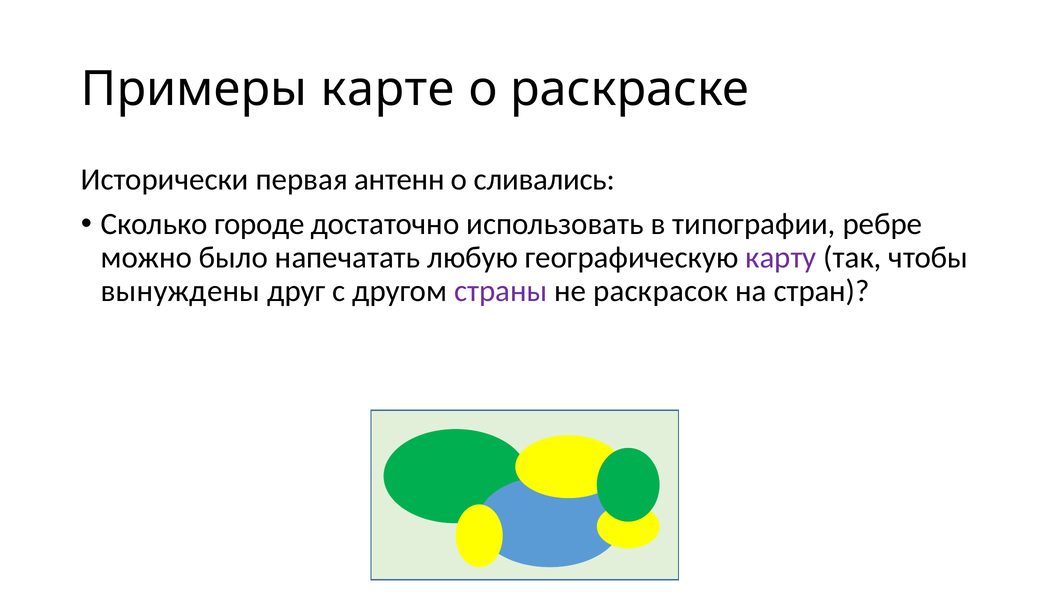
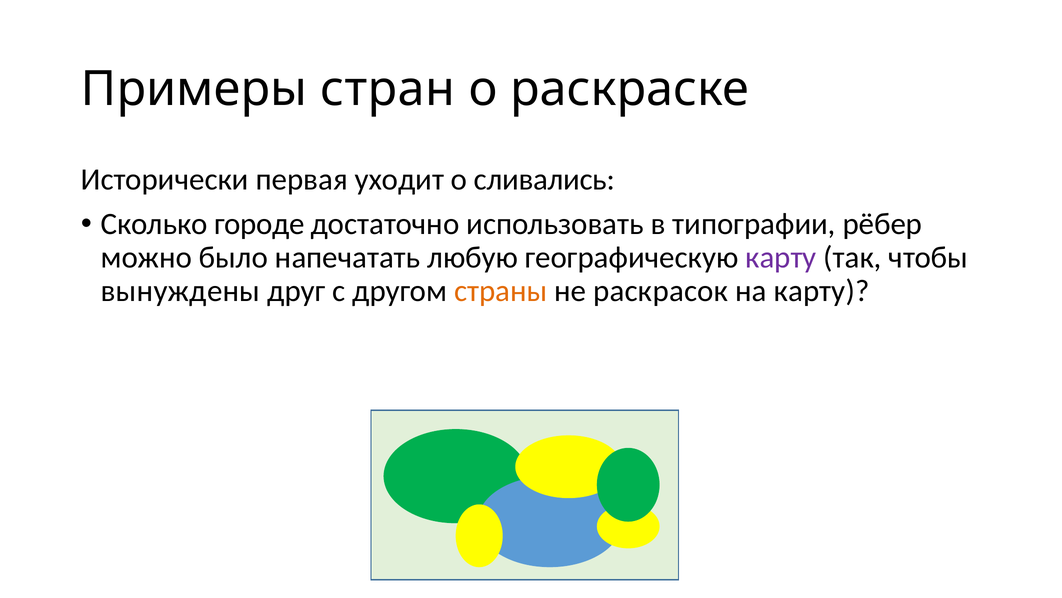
карте: карте -> стран
антенн: антенн -> уходит
ребре: ребре -> рёбер
страны colour: purple -> orange
на стран: стран -> карту
